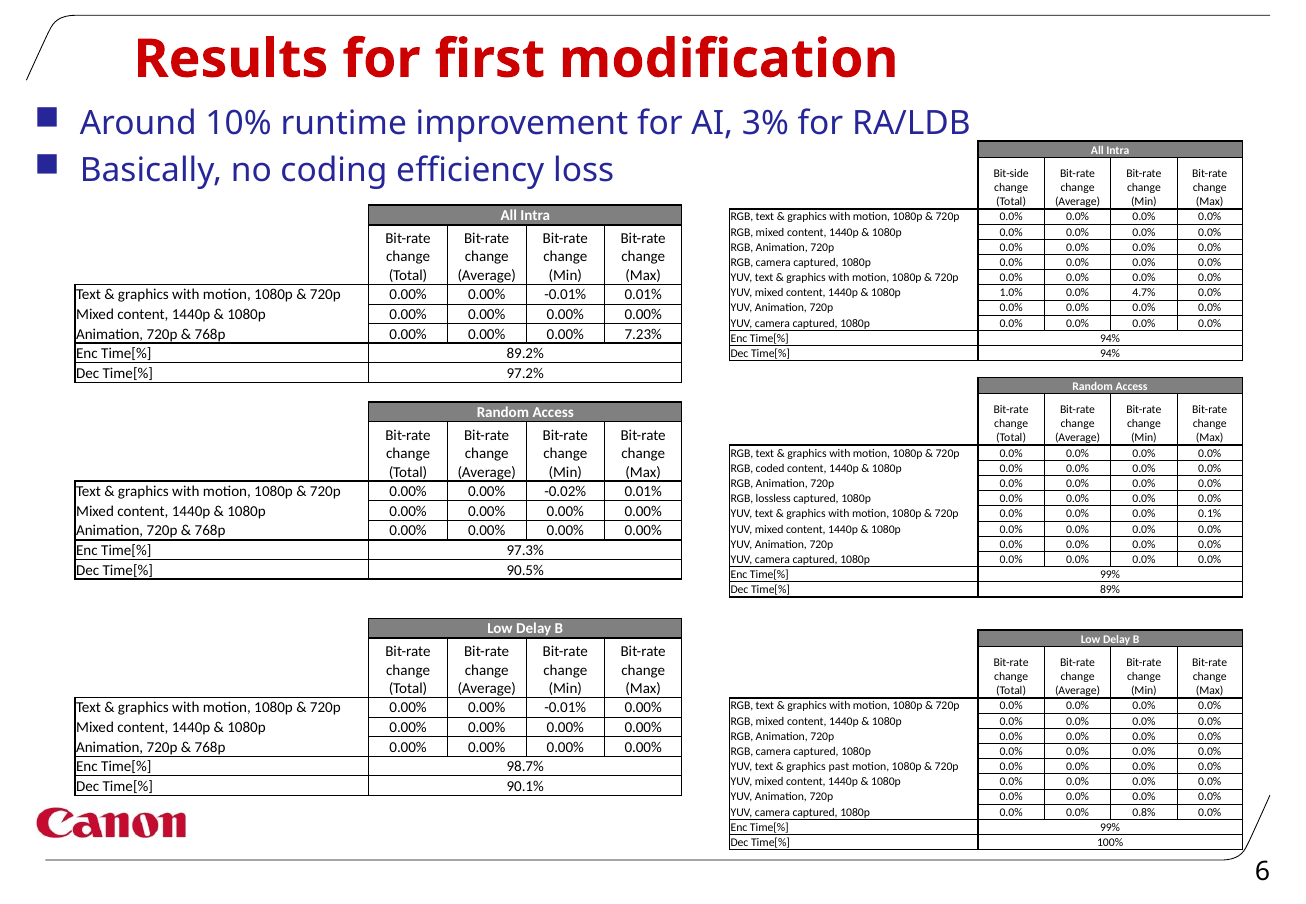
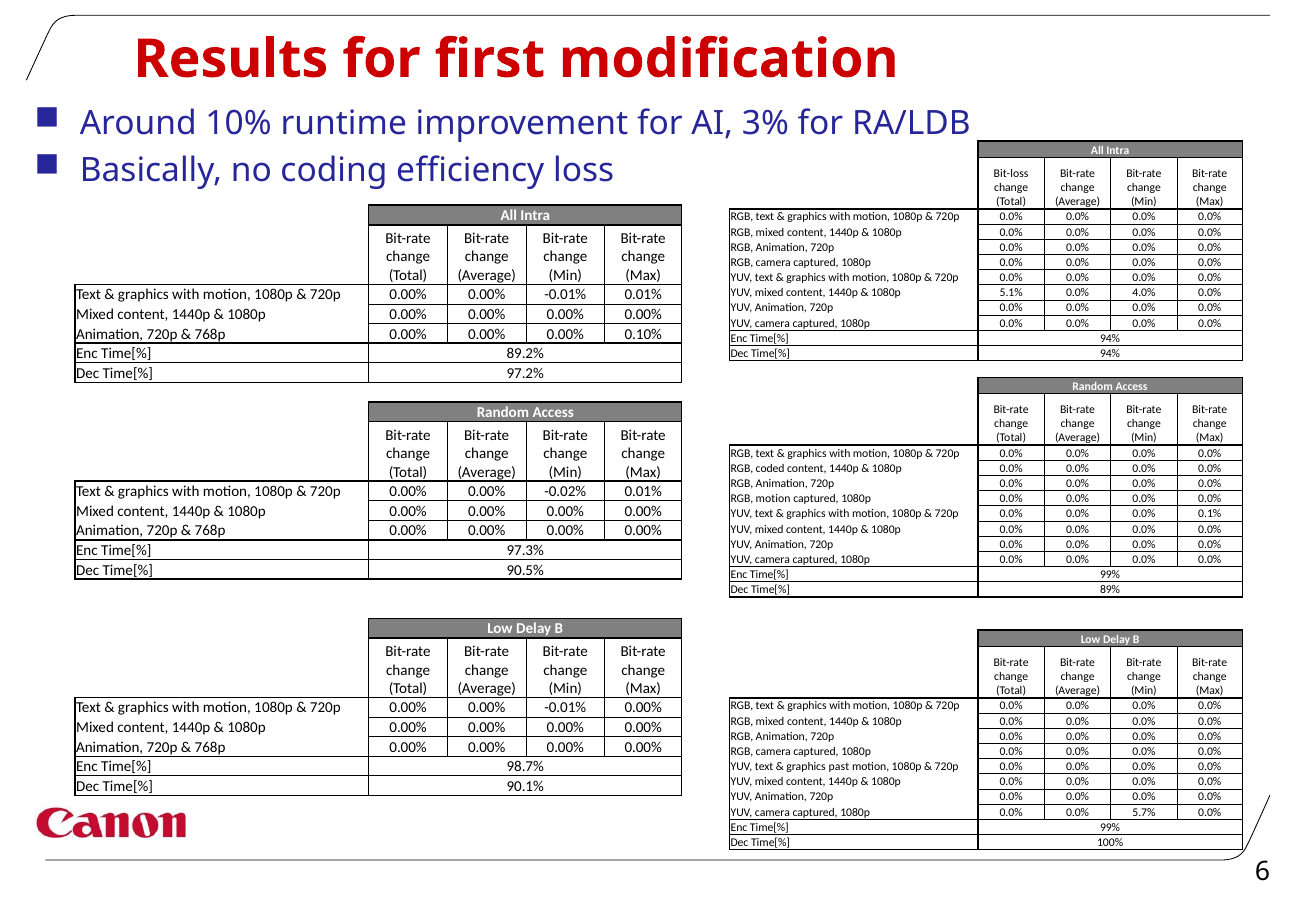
Bit-side: Bit-side -> Bit-loss
1.0%: 1.0% -> 5.1%
4.7%: 4.7% -> 4.0%
7.23%: 7.23% -> 0.10%
RGB lossless: lossless -> motion
0.8%: 0.8% -> 5.7%
